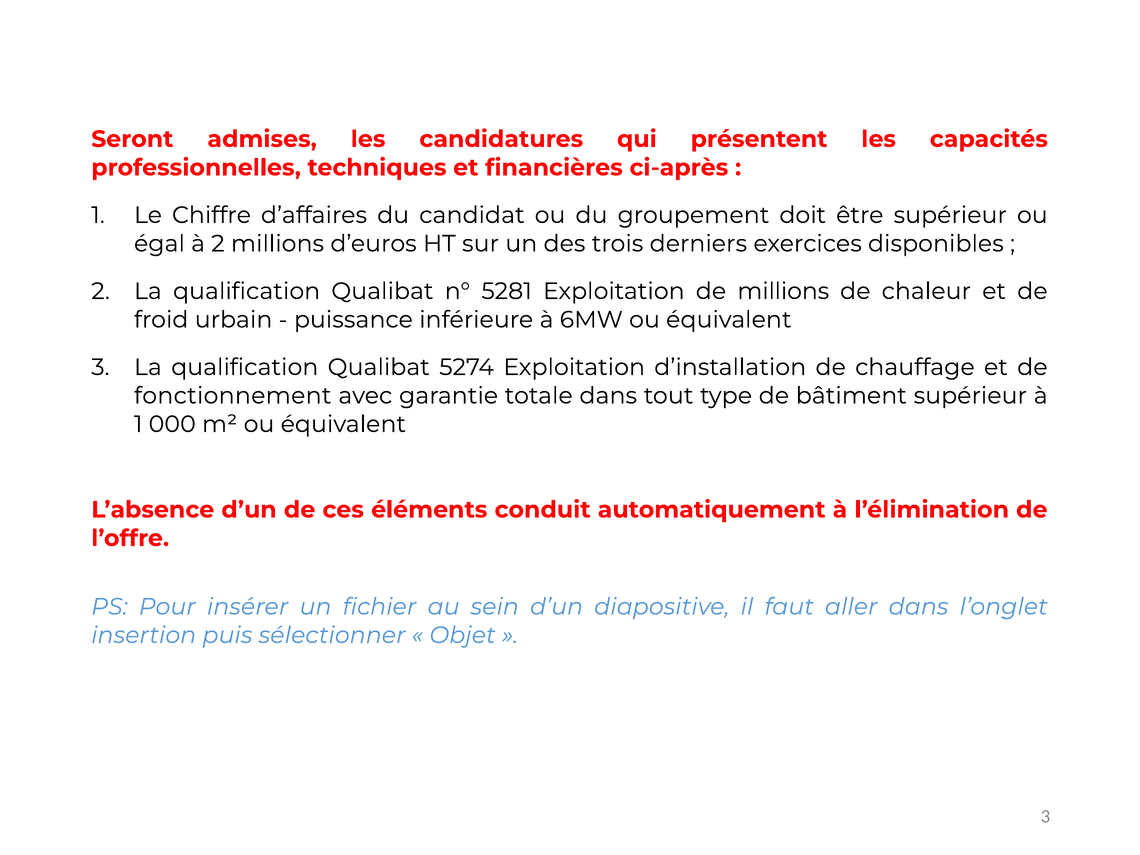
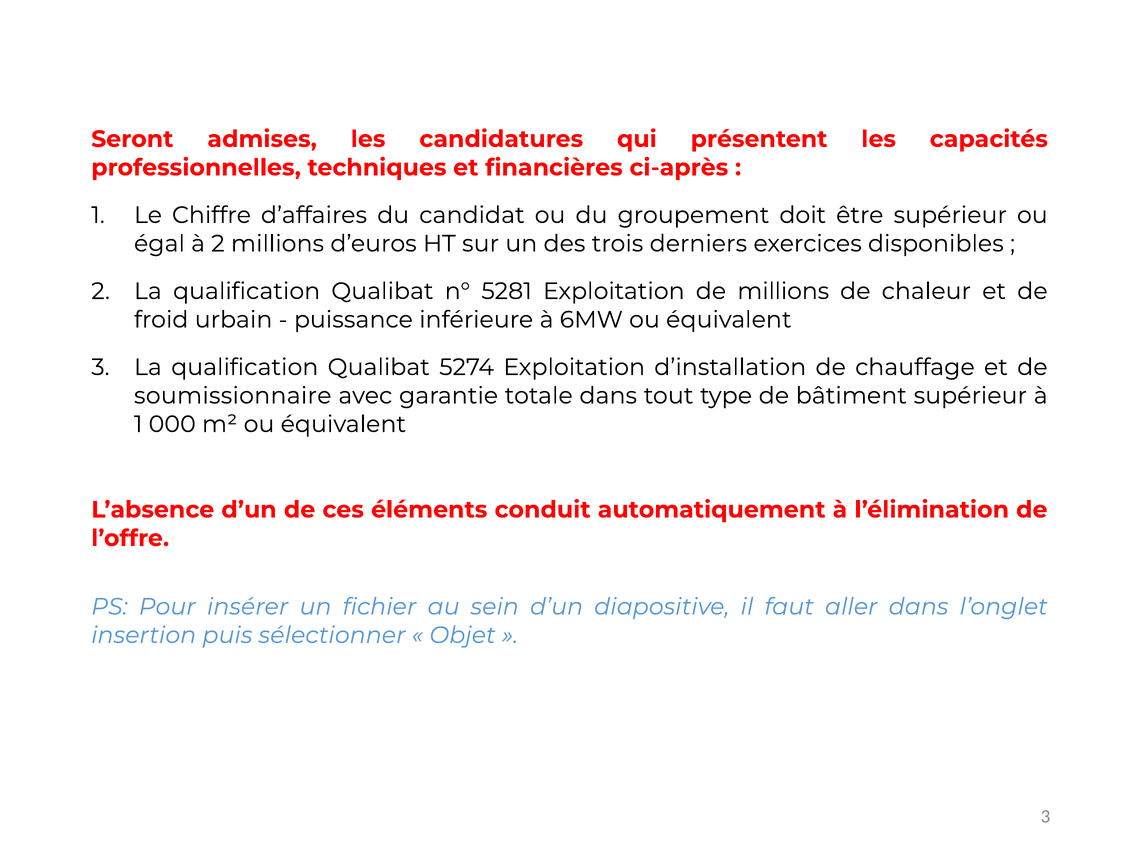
fonctionnement: fonctionnement -> soumissionnaire
